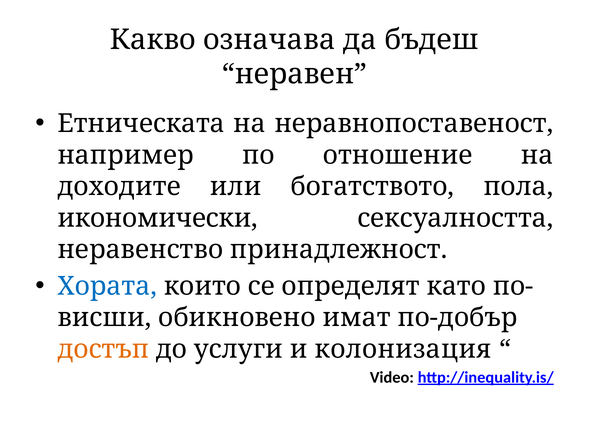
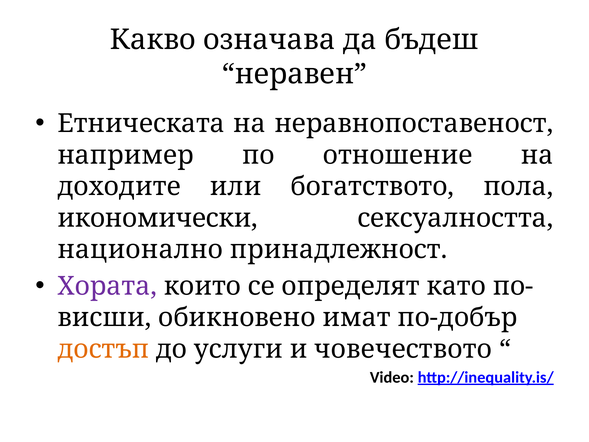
неравенство: неравенство -> национално
Хората colour: blue -> purple
колонизация: колонизация -> човечеството
